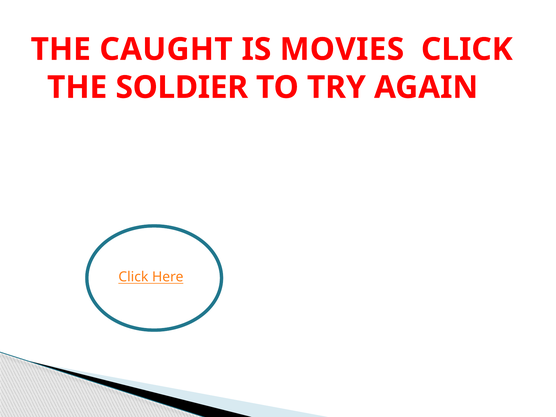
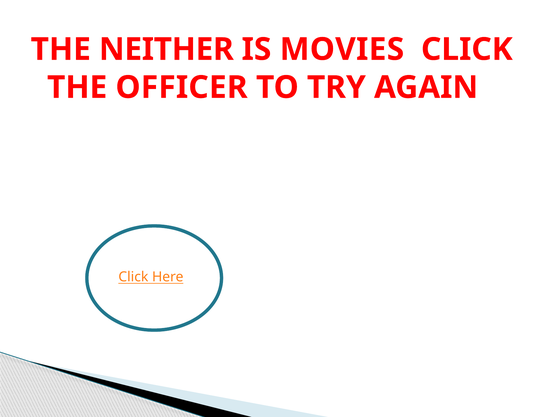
CAUGHT: CAUGHT -> NEITHER
SOLDIER: SOLDIER -> OFFICER
